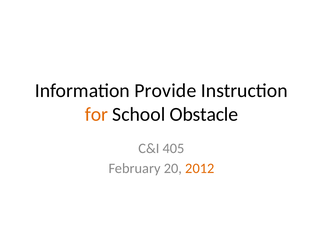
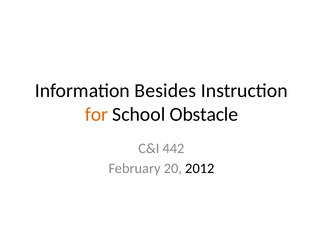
Provide: Provide -> Besides
405: 405 -> 442
2012 colour: orange -> black
